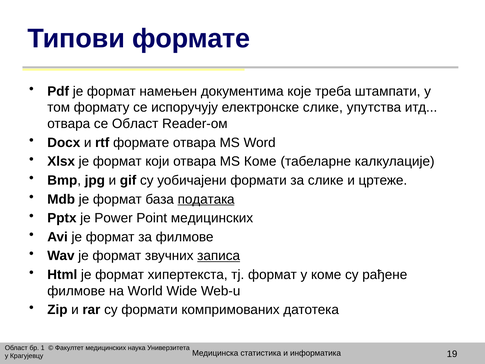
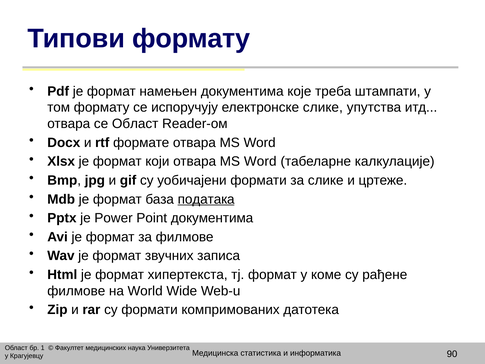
Типови формате: формате -> формату
који отвара MS Коме: Коме -> Word
Point медицинских: медицинских -> документима
записа underline: present -> none
19: 19 -> 90
